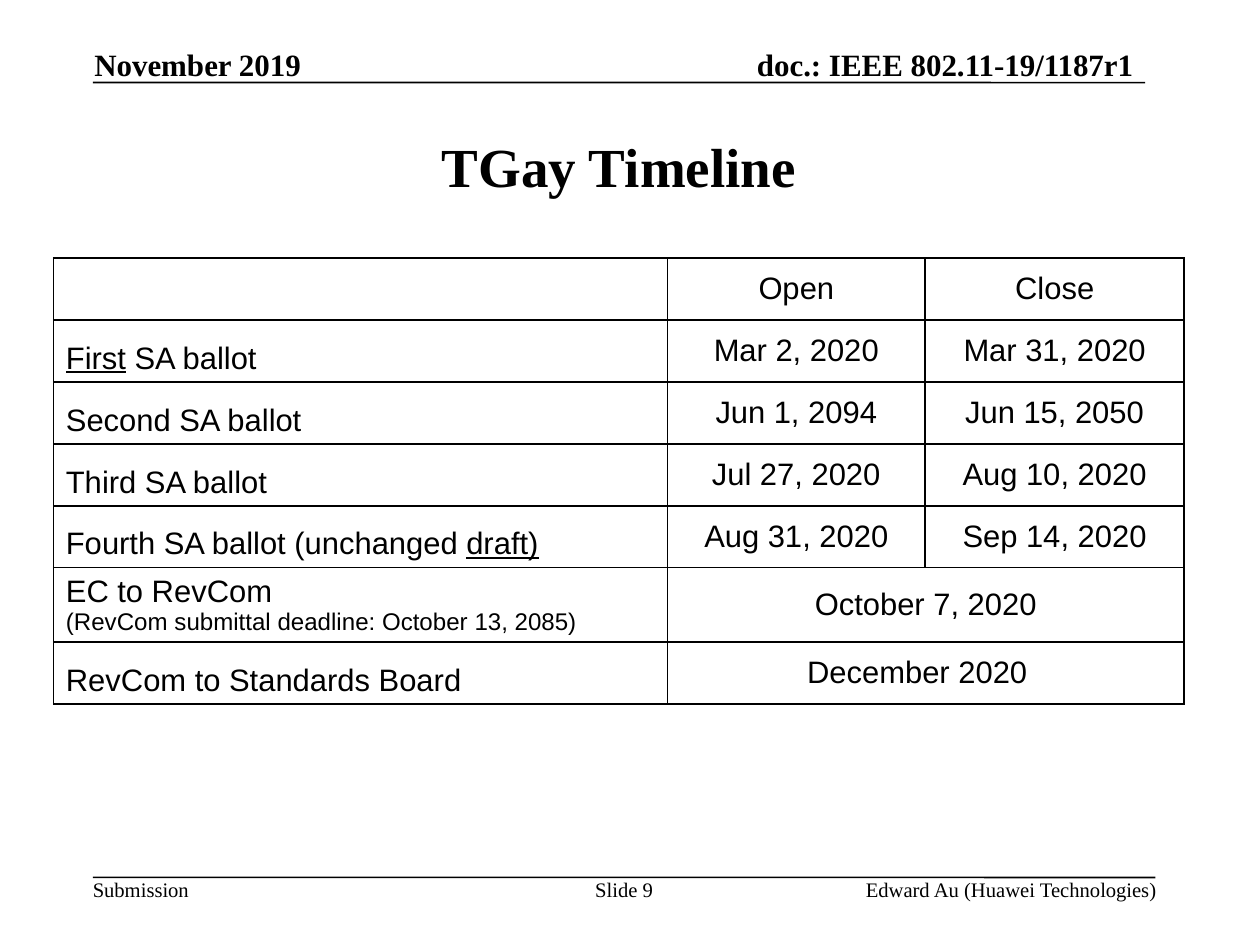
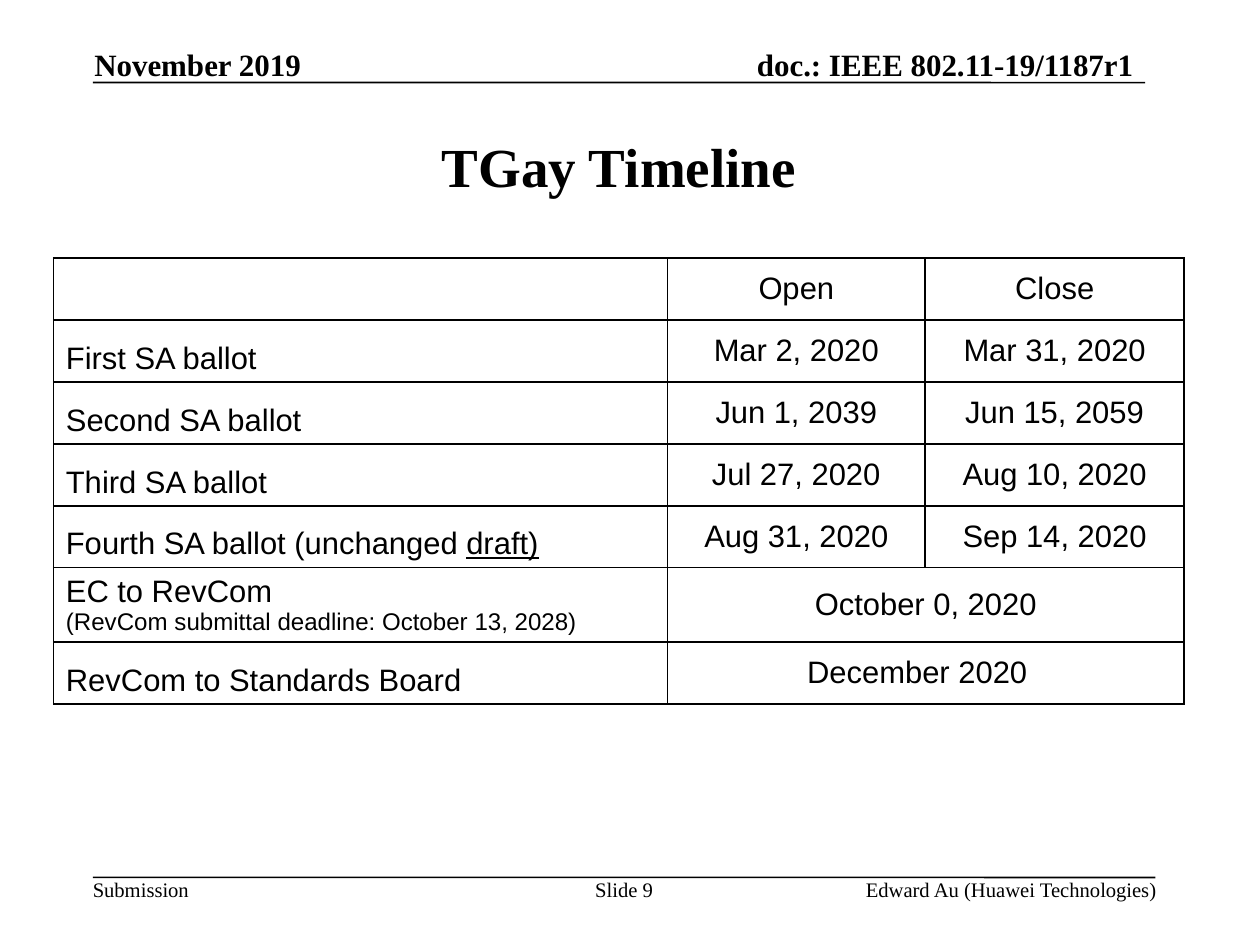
First underline: present -> none
2094: 2094 -> 2039
2050: 2050 -> 2059
7: 7 -> 0
2085: 2085 -> 2028
